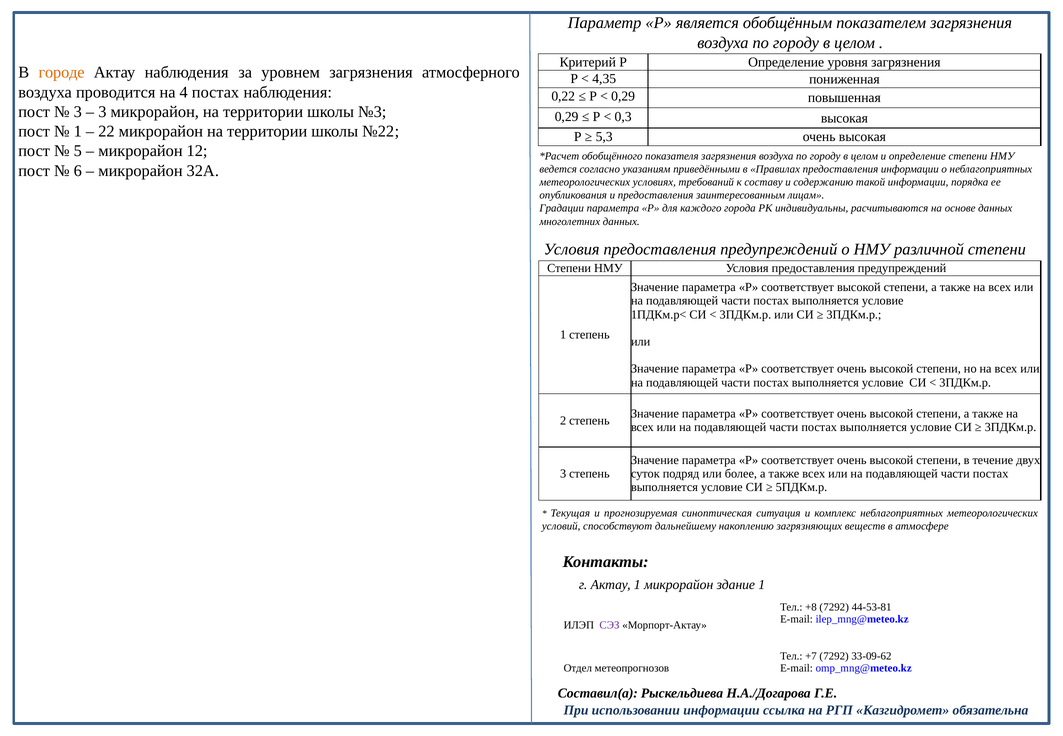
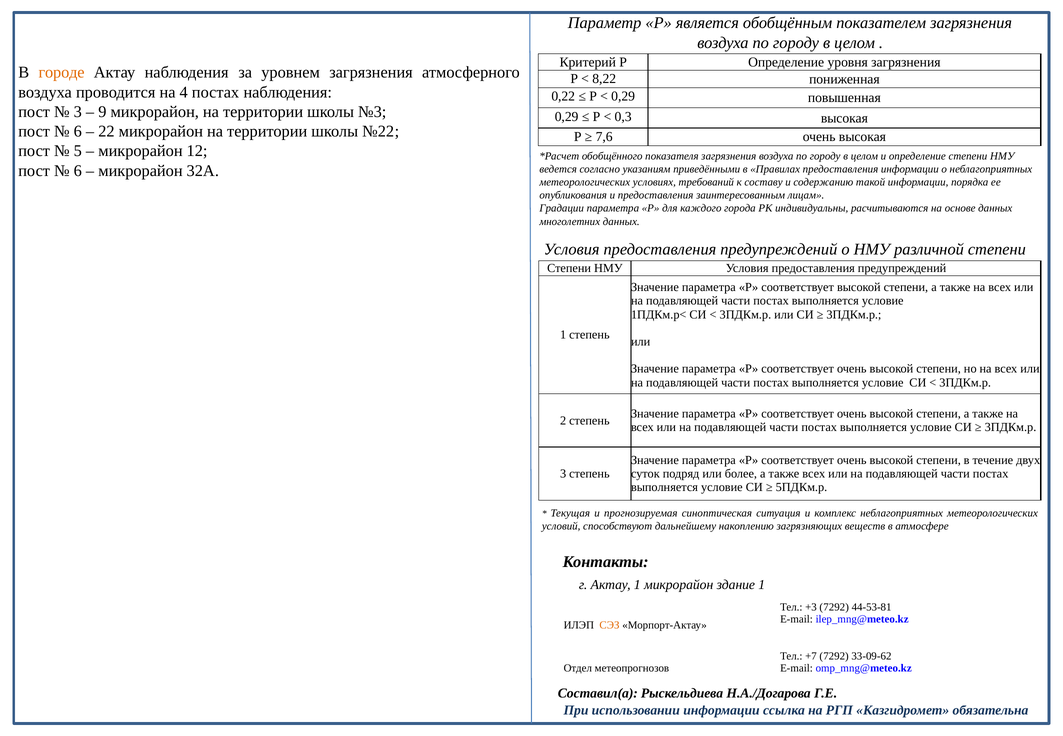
4,35: 4,35 -> 8,22
3 at (102, 112): 3 -> 9
1 at (78, 131): 1 -> 6
5,3: 5,3 -> 7,6
+8: +8 -> +3
СЭЗ colour: purple -> orange
